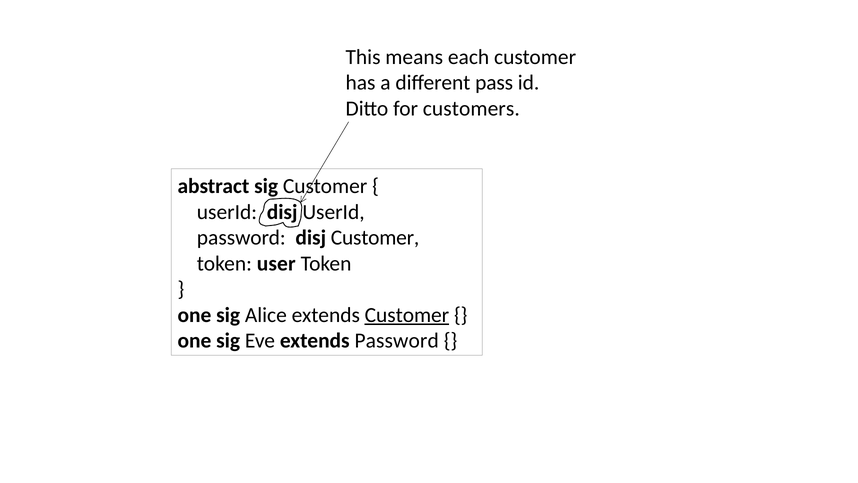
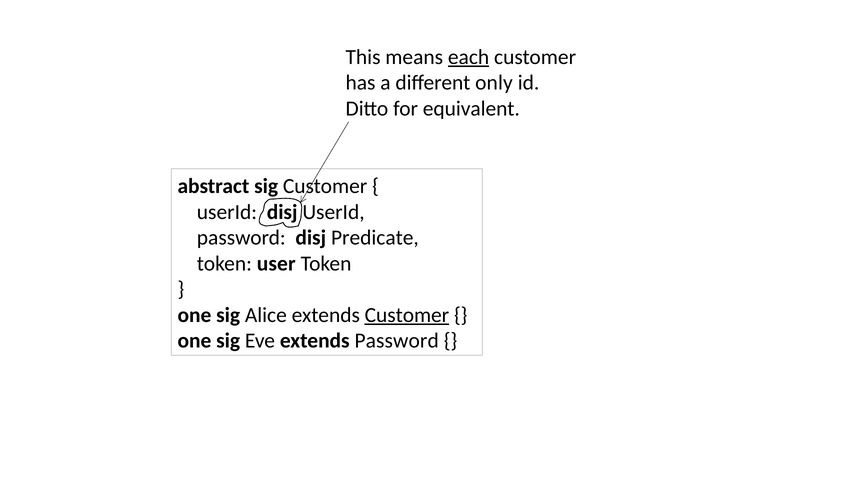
each underline: none -> present
pass: pass -> only
customers: customers -> equivalent
disj Customer: Customer -> Predicate
